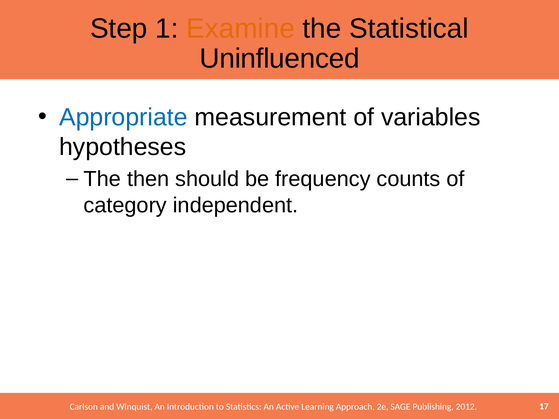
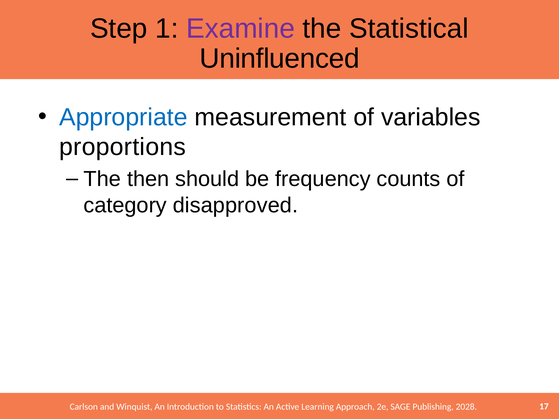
Examine colour: orange -> purple
hypotheses: hypotheses -> proportions
independent: independent -> disapproved
2012: 2012 -> 2028
